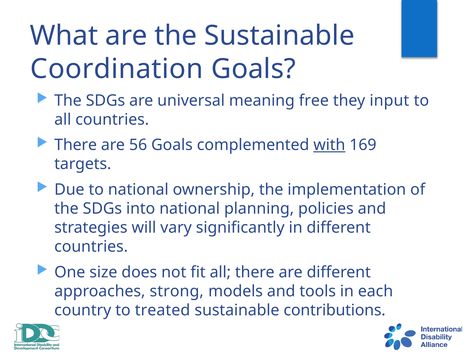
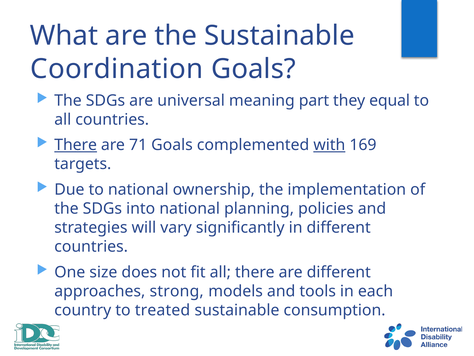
free: free -> part
input: input -> equal
There at (76, 145) underline: none -> present
56: 56 -> 71
contributions: contributions -> consumption
